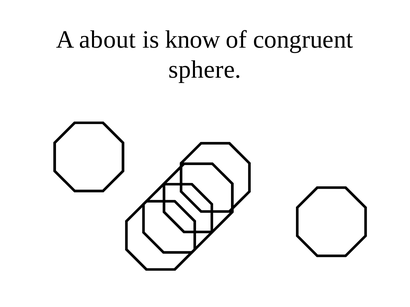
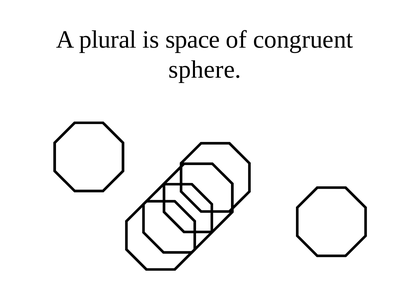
about: about -> plural
know: know -> space
